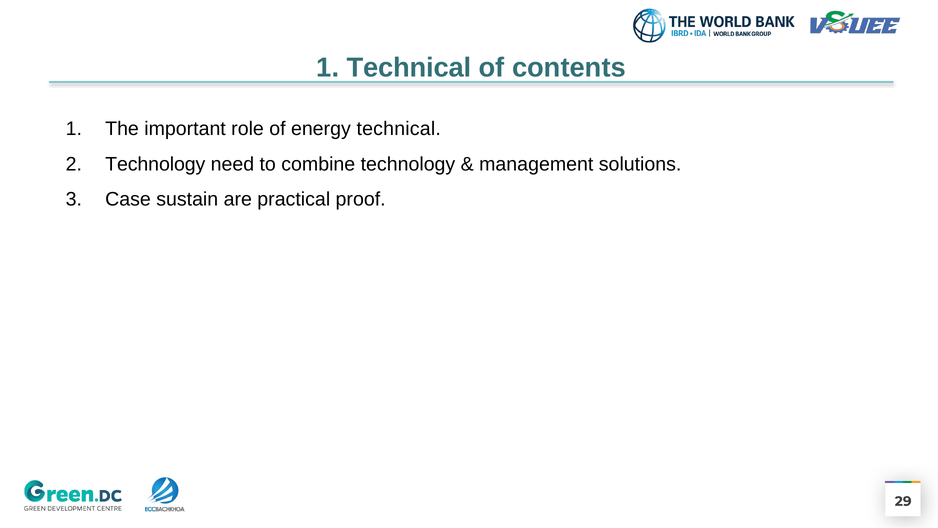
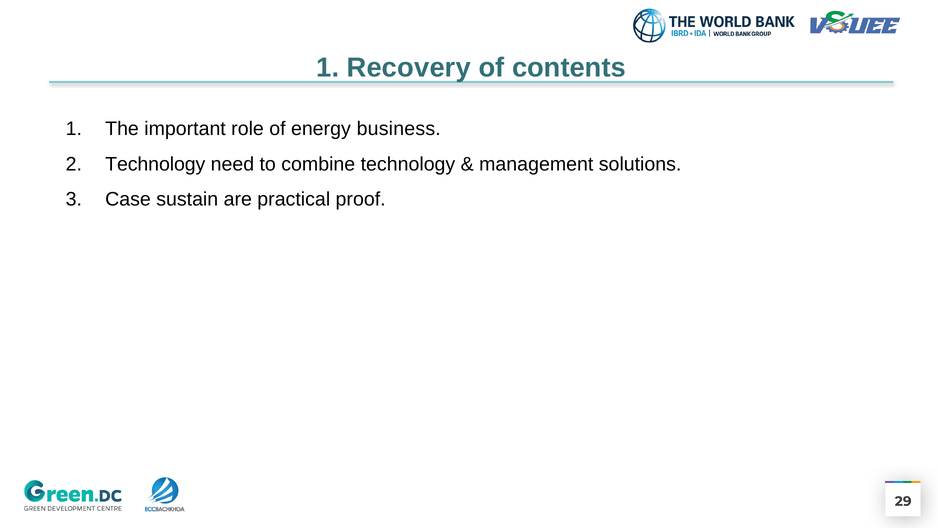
1 Technical: Technical -> Recovery
energy technical: technical -> business
